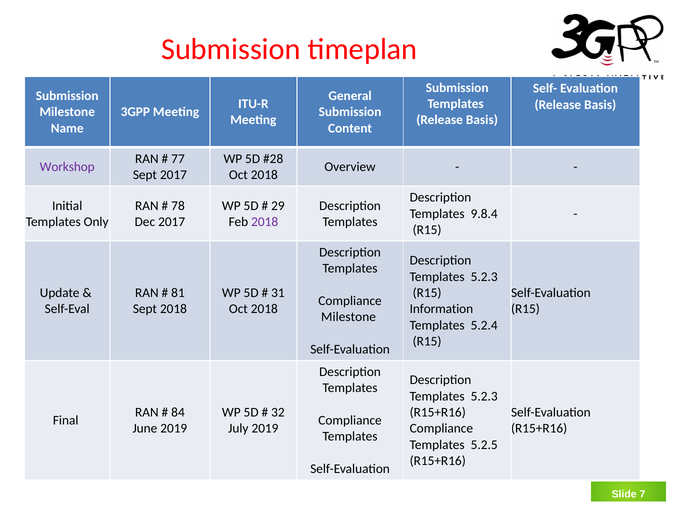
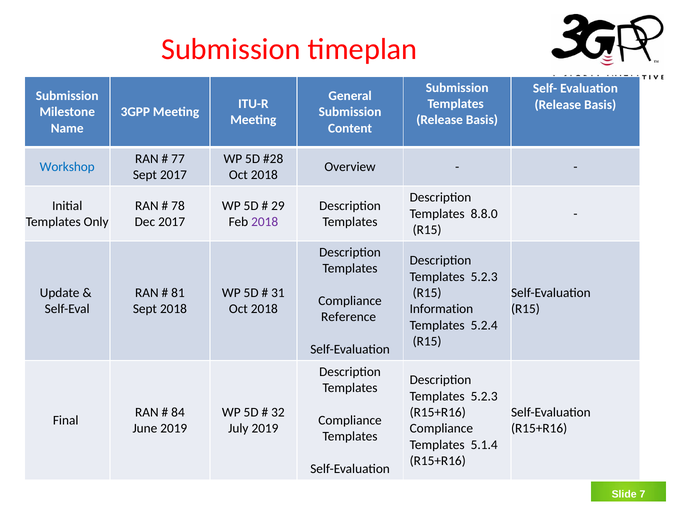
Workshop colour: purple -> blue
9.8.4: 9.8.4 -> 8.8.0
Milestone at (349, 317): Milestone -> Reference
5.2.5: 5.2.5 -> 5.1.4
